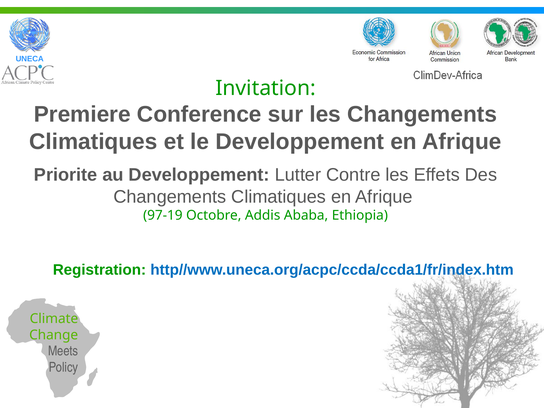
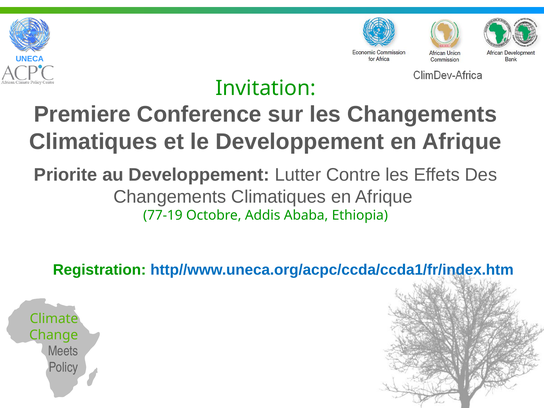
97-19: 97-19 -> 77-19
